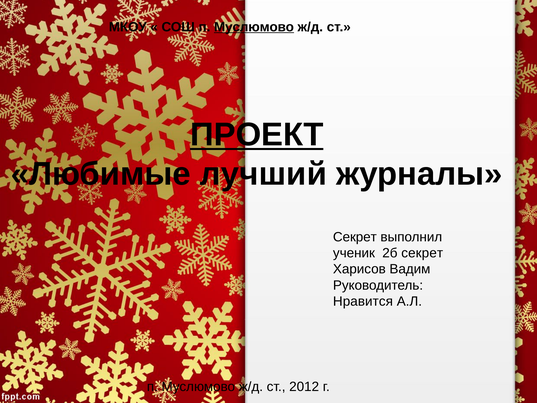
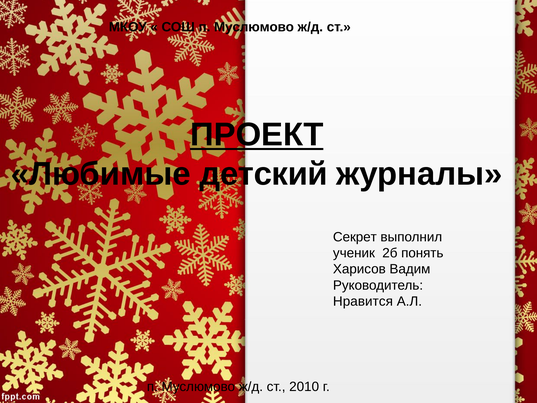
Муслюмово at (254, 27) underline: present -> none
лучший: лучший -> детский
2б секрет: секрет -> понять
2012: 2012 -> 2010
